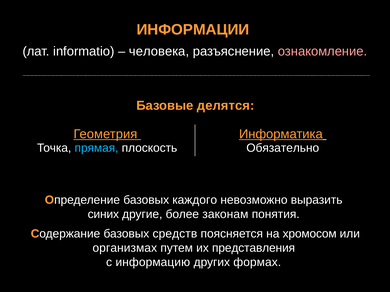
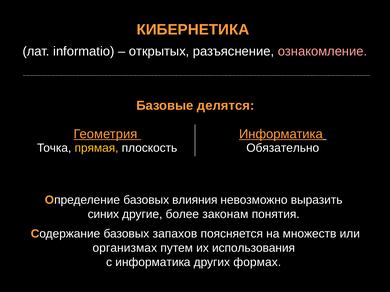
ИНФОРМАЦИИ: ИНФОРМАЦИИ -> КИБЕРНЕТИКА
человека: человека -> открытых
прямая colour: light blue -> yellow
каждого: каждого -> влияния
средств: средств -> запахов
хромосом: хромосом -> множеств
представления: представления -> использования
с информацию: информацию -> информатика
